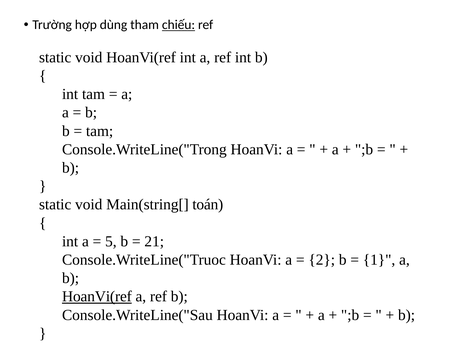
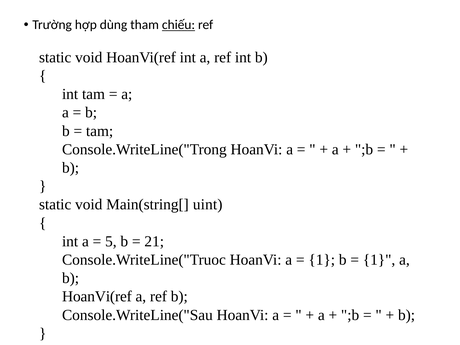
toán: toán -> uint
2 at (322, 260): 2 -> 1
HoanVi(ref at (97, 297) underline: present -> none
